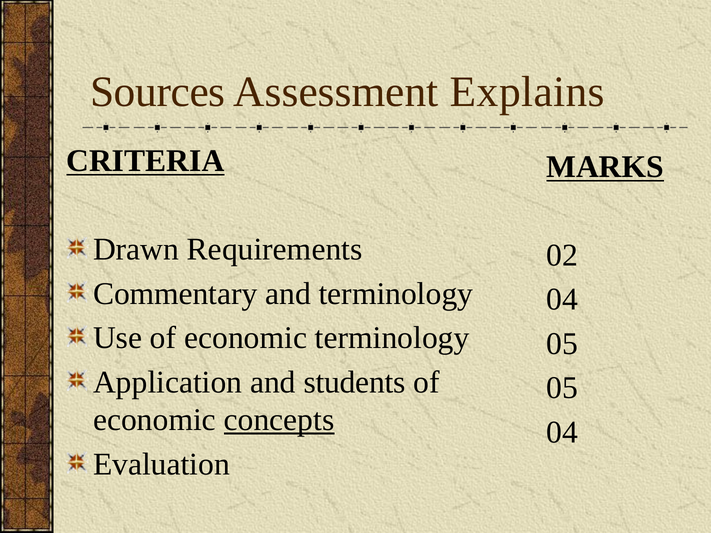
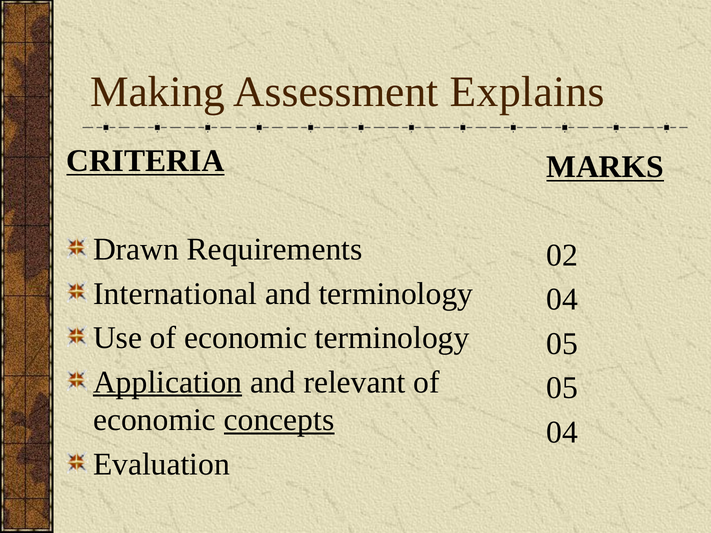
Sources: Sources -> Making
Commentary: Commentary -> International
Application underline: none -> present
students: students -> relevant
